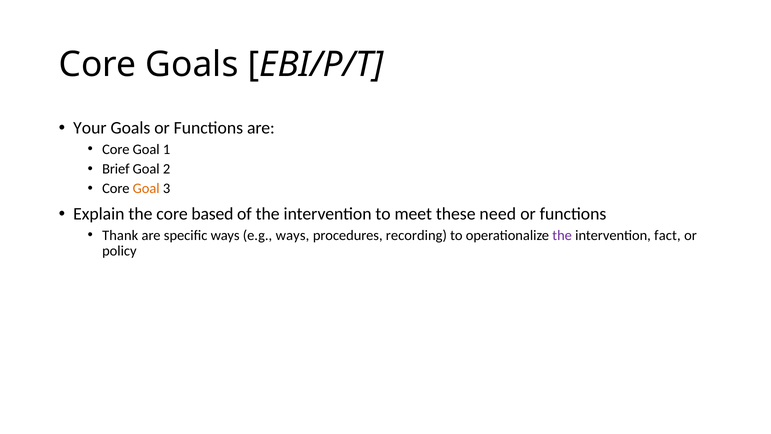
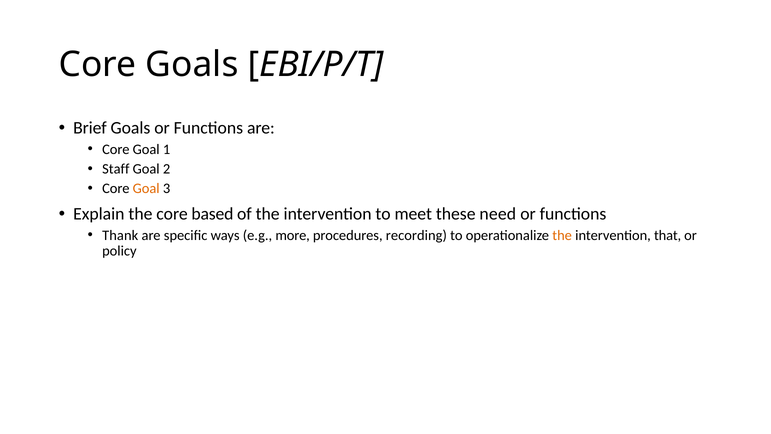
Your: Your -> Brief
Brief: Brief -> Staff
e.g ways: ways -> more
the at (562, 235) colour: purple -> orange
fact: fact -> that
